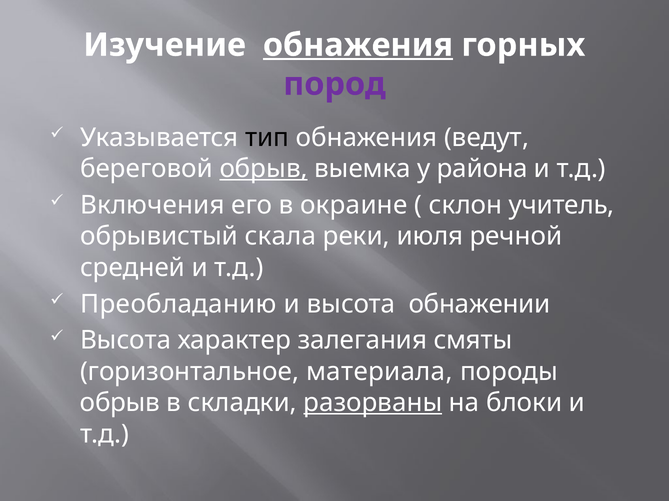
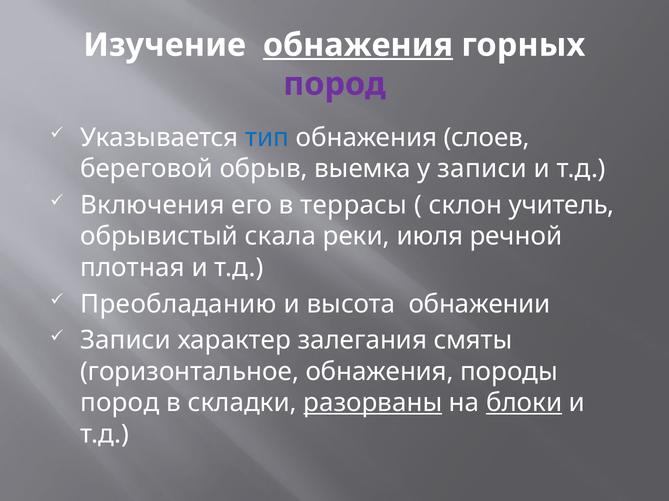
тип colour: black -> blue
ведут: ведут -> слоев
обрыв at (264, 169) underline: present -> none
у района: района -> записи
окраине: окраине -> террасы
средней: средней -> плотная
Высота at (126, 341): Высота -> Записи
горизонтальное материала: материала -> обнажения
обрыв at (120, 403): обрыв -> пород
блоки underline: none -> present
